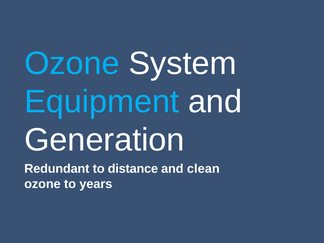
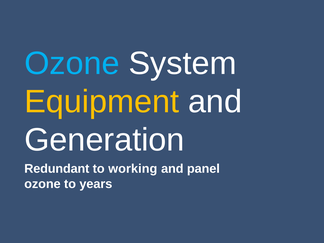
Equipment colour: light blue -> yellow
distance: distance -> working
clean: clean -> panel
